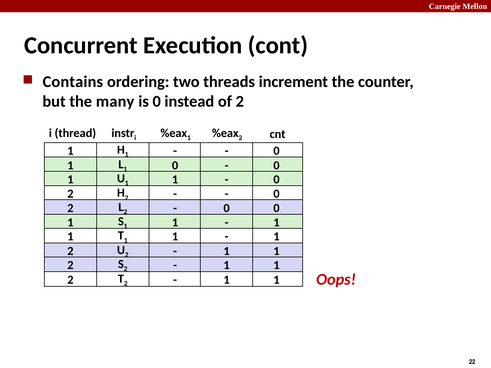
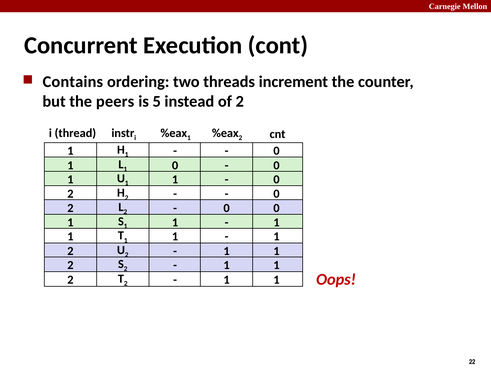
many: many -> peers
is 0: 0 -> 5
